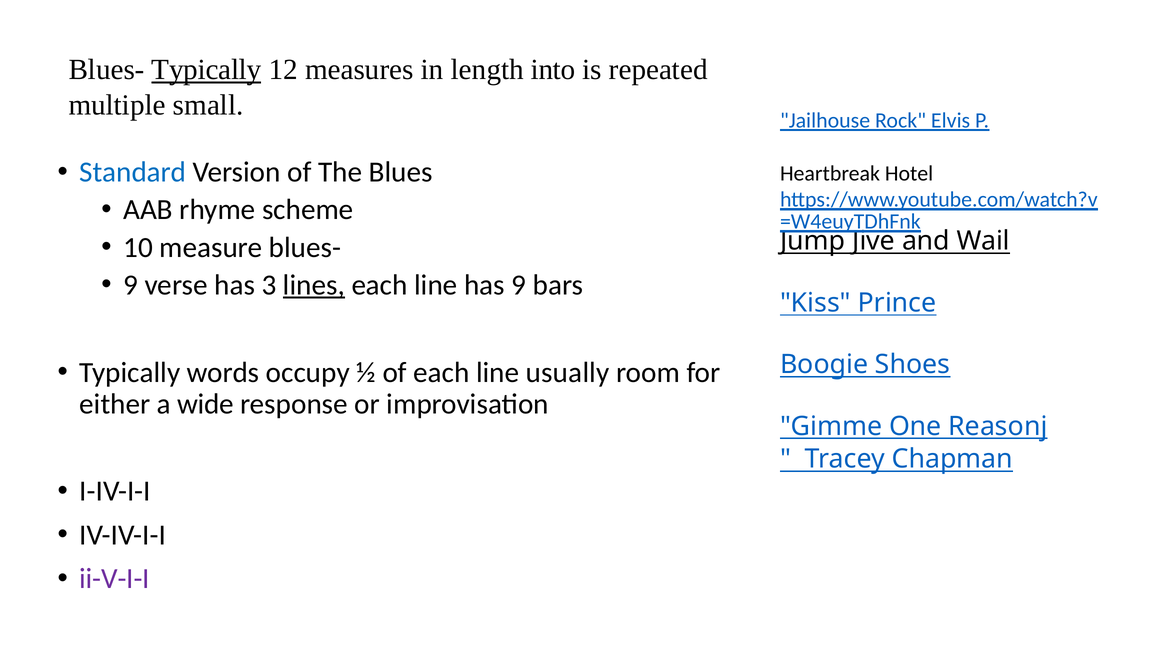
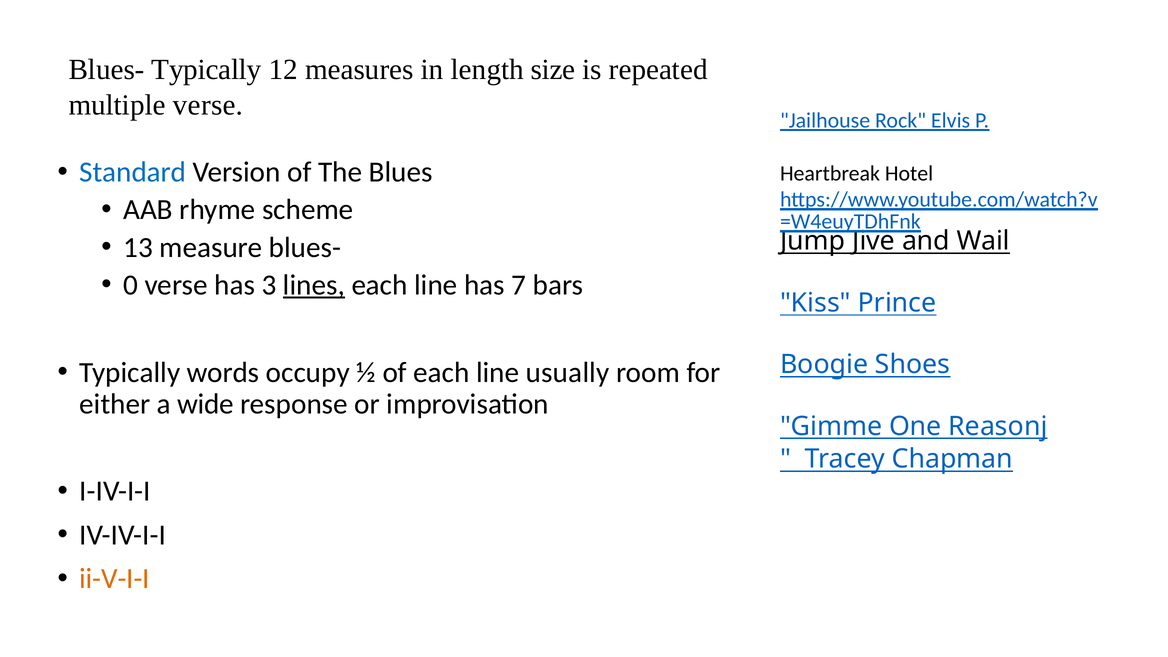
Typically at (206, 70) underline: present -> none
into: into -> size
multiple small: small -> verse
10: 10 -> 13
9 at (131, 285): 9 -> 0
has 9: 9 -> 7
ii-V-I-I colour: purple -> orange
